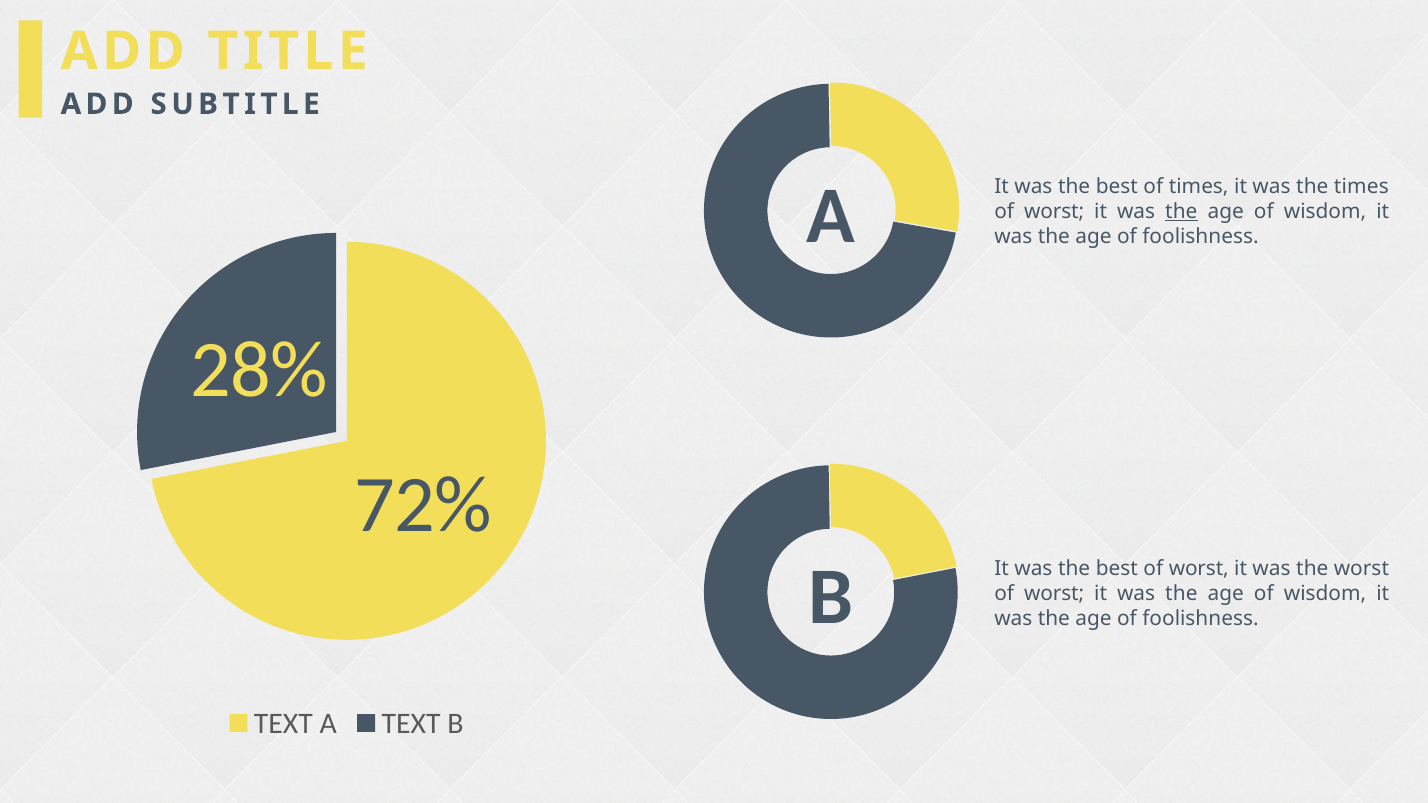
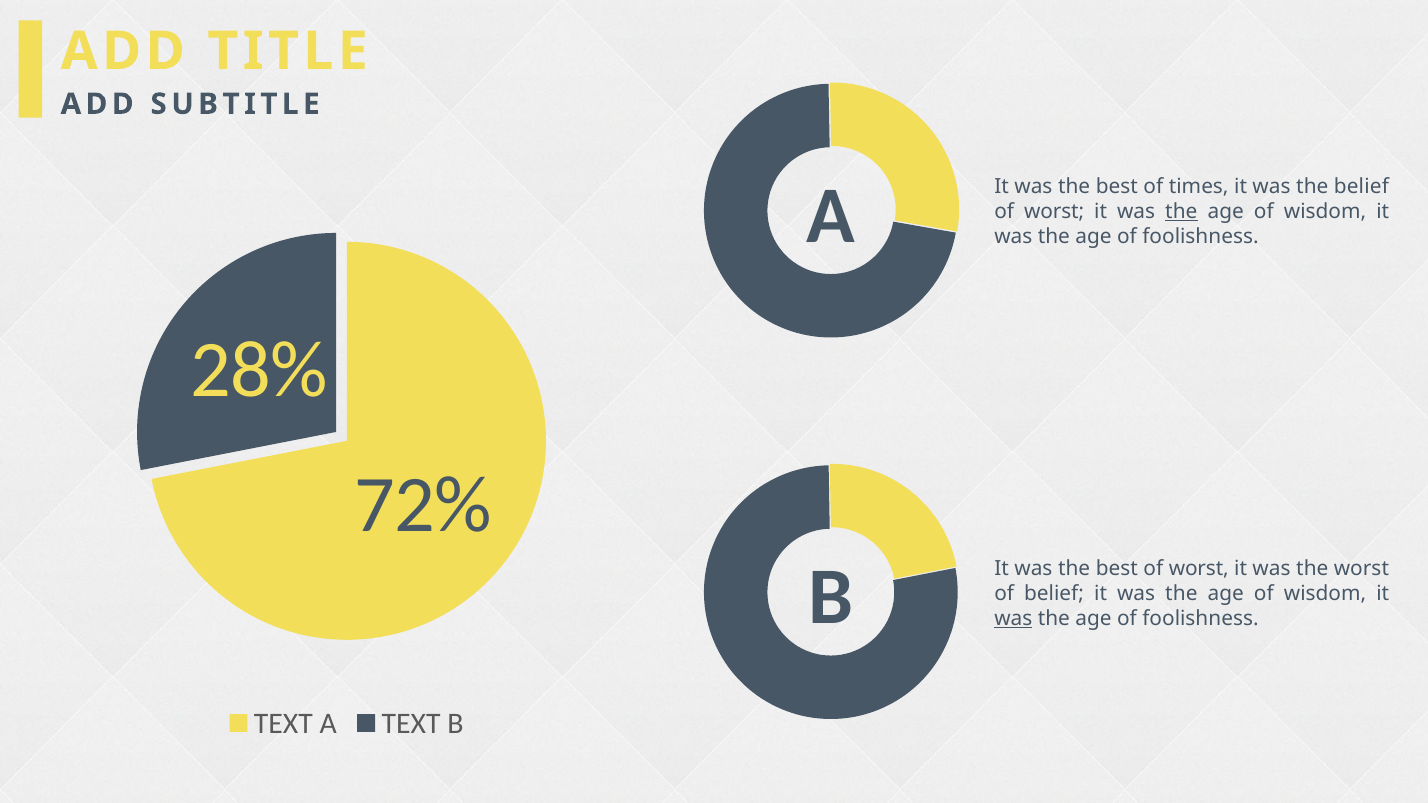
the times: times -> belief
worst at (1054, 593): worst -> belief
was at (1013, 618) underline: none -> present
